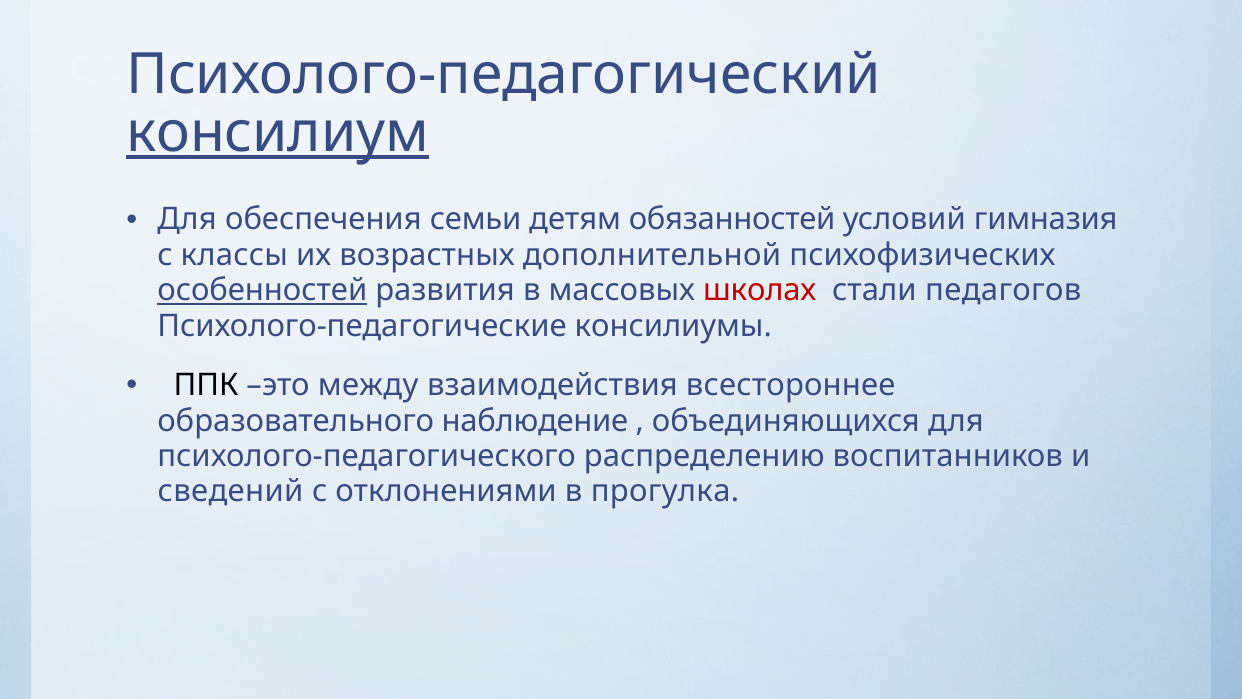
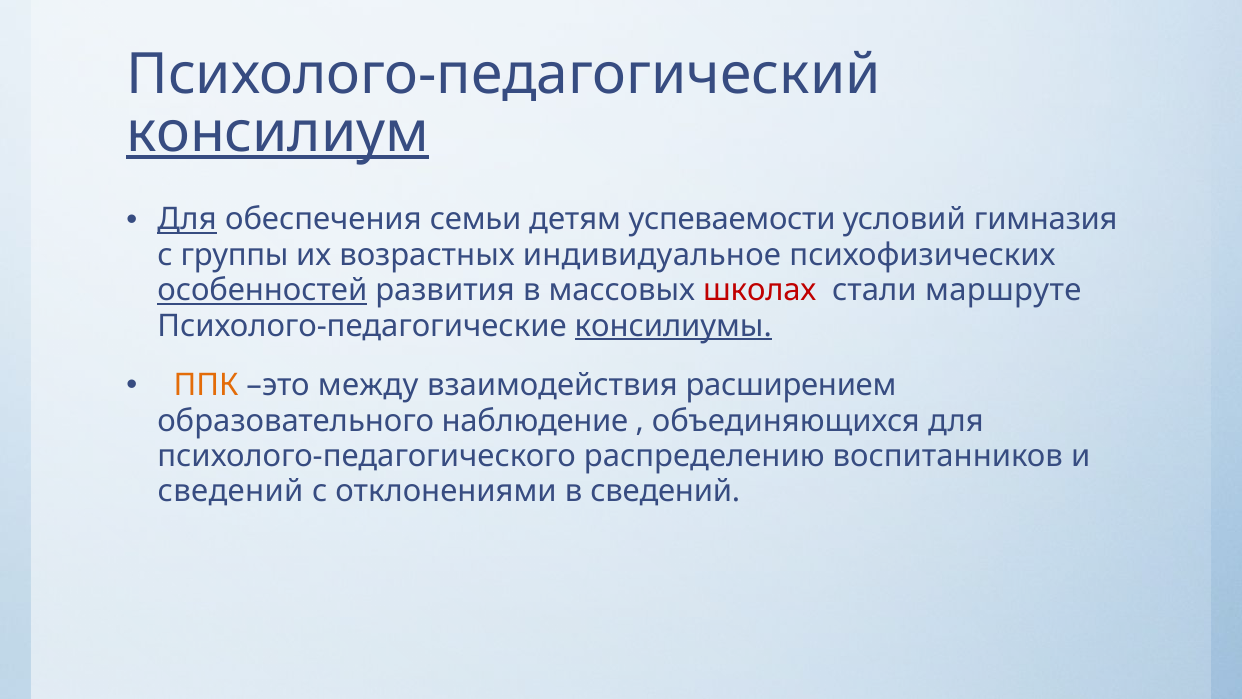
Для at (187, 220) underline: none -> present
обязанностей: обязанностей -> успеваемости
классы: классы -> группы
дополнительной: дополнительной -> индивидуальное
педагогов: педагогов -> маршруте
консилиумы underline: none -> present
ППК colour: black -> orange
всестороннее: всестороннее -> расширением
в прогулка: прогулка -> сведений
